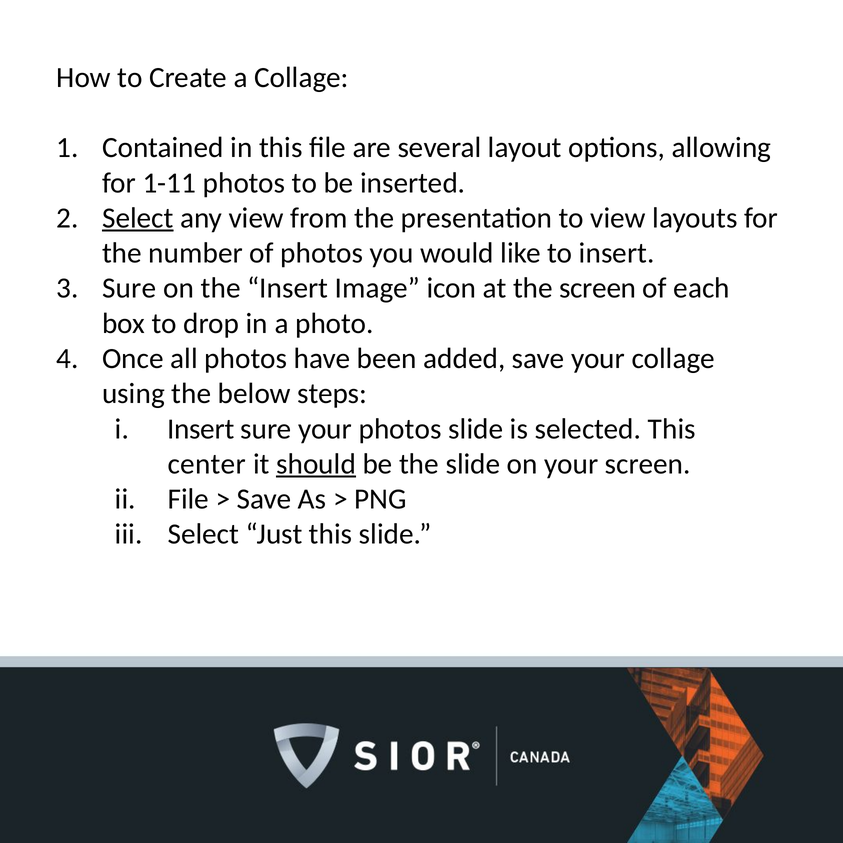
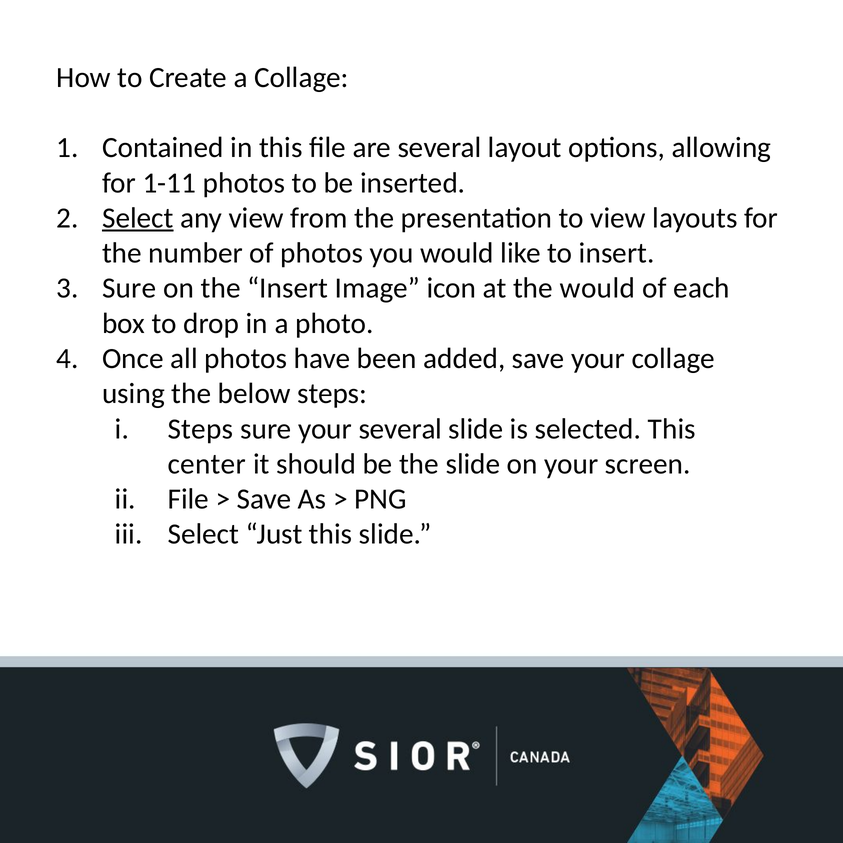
the screen: screen -> would
Insert at (201, 429): Insert -> Steps
your photos: photos -> several
should underline: present -> none
